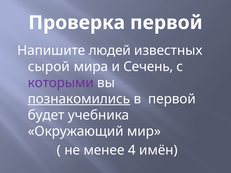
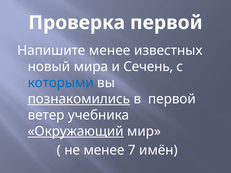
Напишите людей: людей -> менее
сырой: сырой -> новый
которыми colour: purple -> blue
будет: будет -> ветер
Окружающий underline: none -> present
4: 4 -> 7
